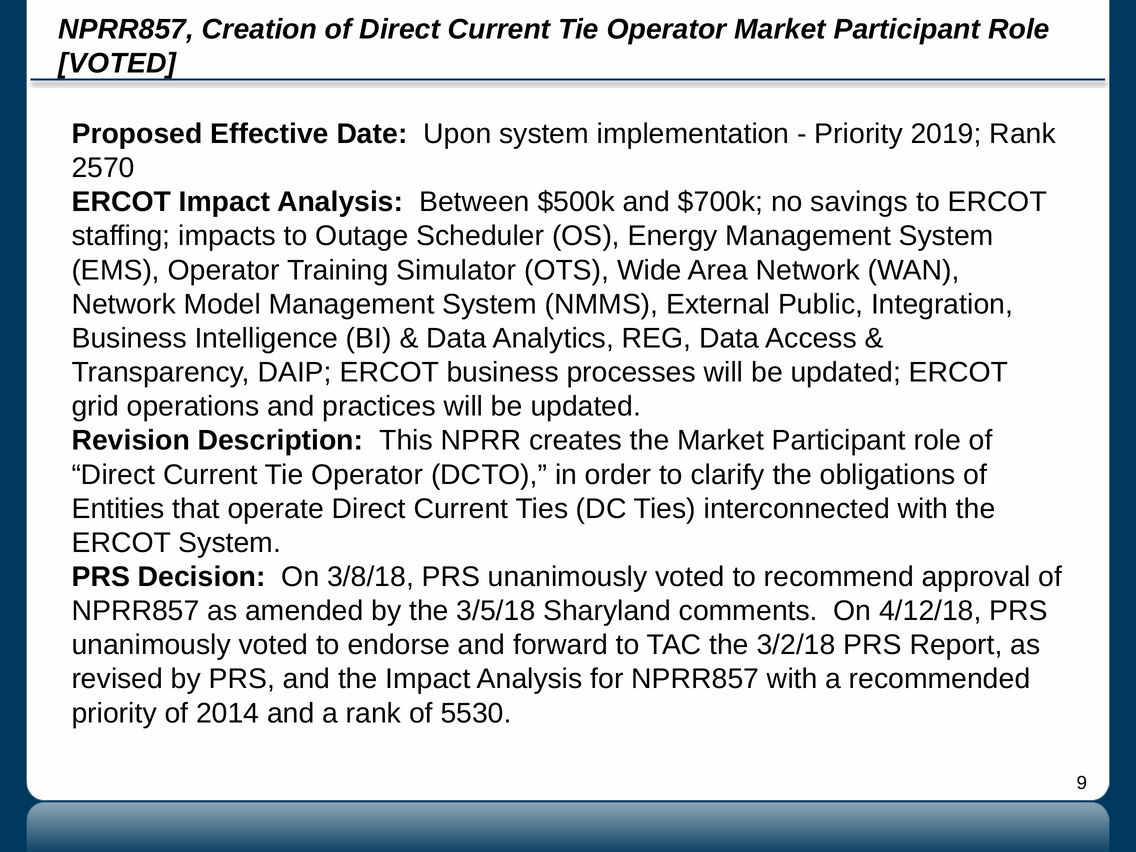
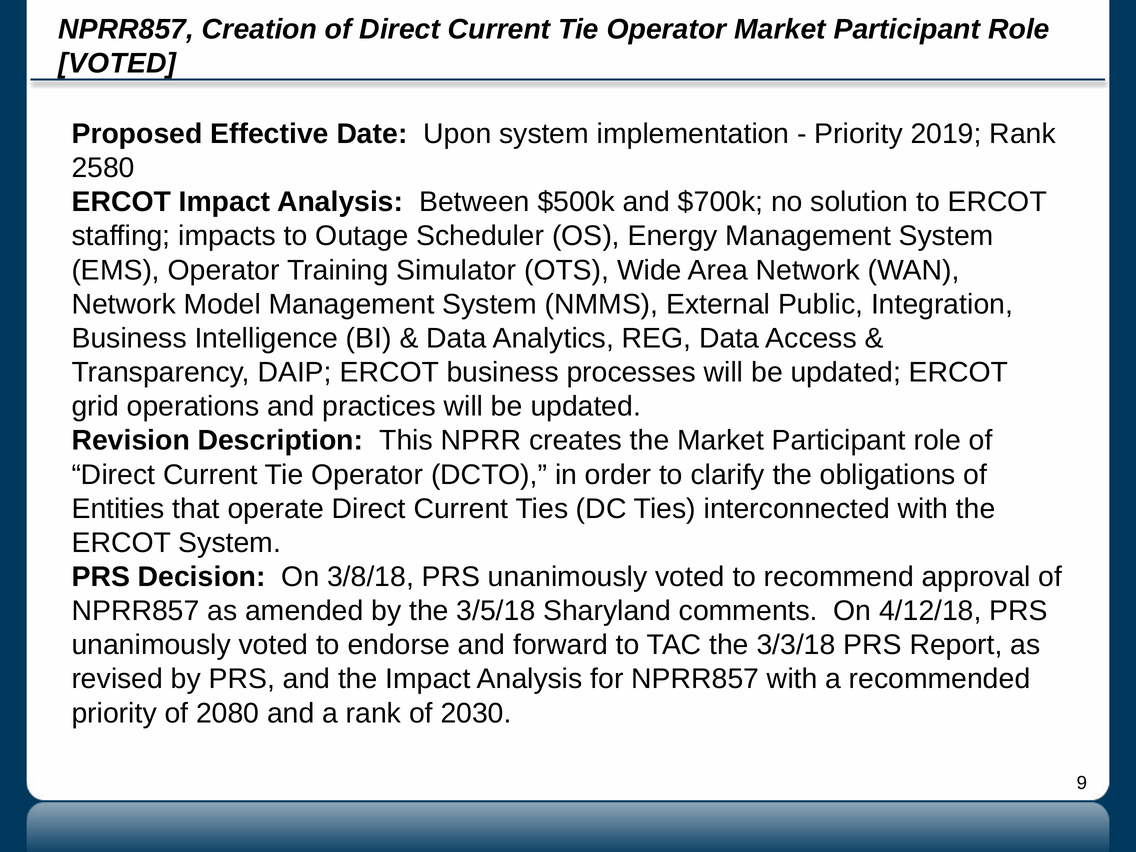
2570: 2570 -> 2580
savings: savings -> solution
3/2/18: 3/2/18 -> 3/3/18
2014: 2014 -> 2080
5530: 5530 -> 2030
